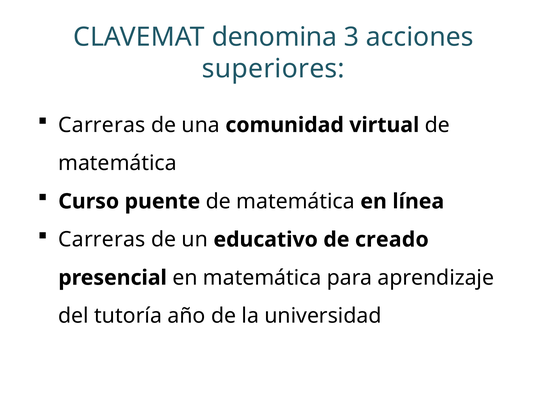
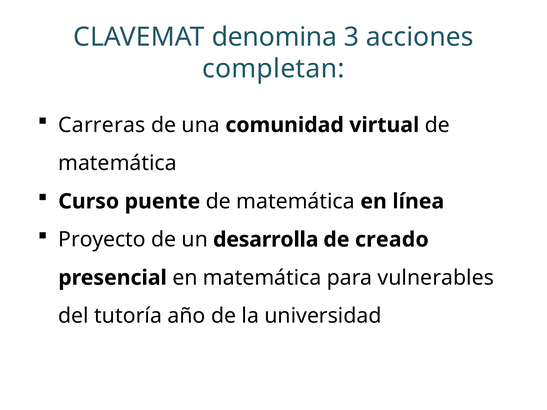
superiores: superiores -> completan
Carreras at (102, 240): Carreras -> Proyecto
educativo: educativo -> desarrolla
aprendizaje: aprendizaje -> vulnerables
